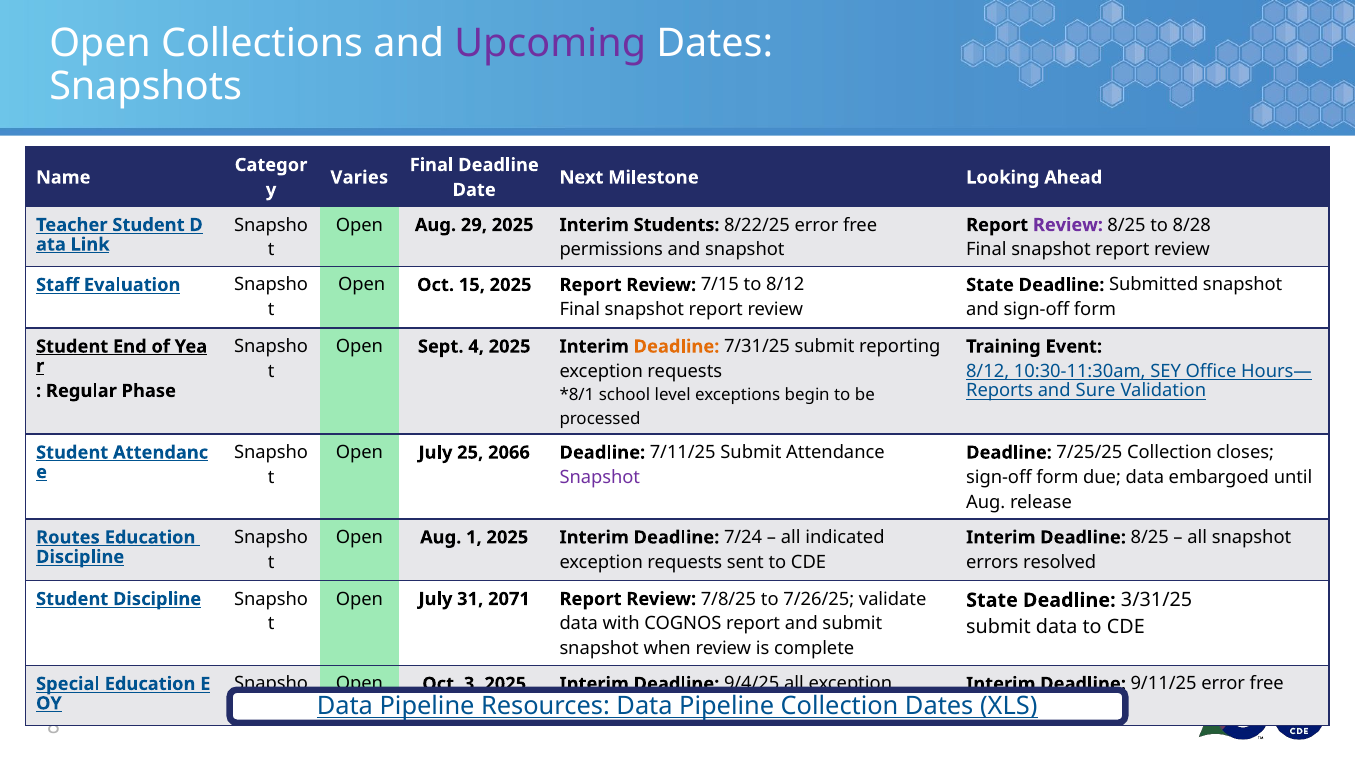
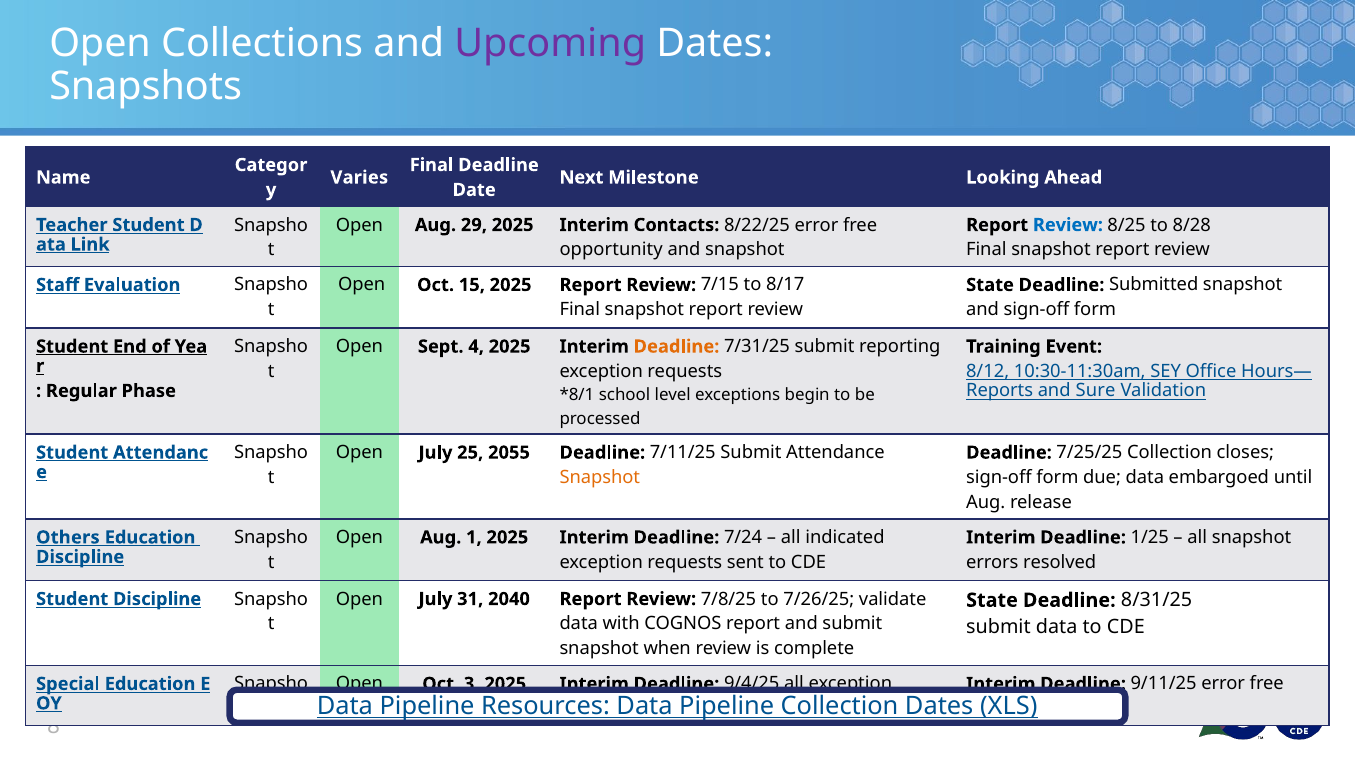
Students: Students -> Contacts
Review at (1068, 225) colour: purple -> blue
permissions: permissions -> opportunity
to 8/12: 8/12 -> 8/17
2066: 2066 -> 2055
Snapshot at (600, 478) colour: purple -> orange
Routes: Routes -> Others
Deadline 8/25: 8/25 -> 1/25
2071: 2071 -> 2040
3/31/25: 3/31/25 -> 8/31/25
